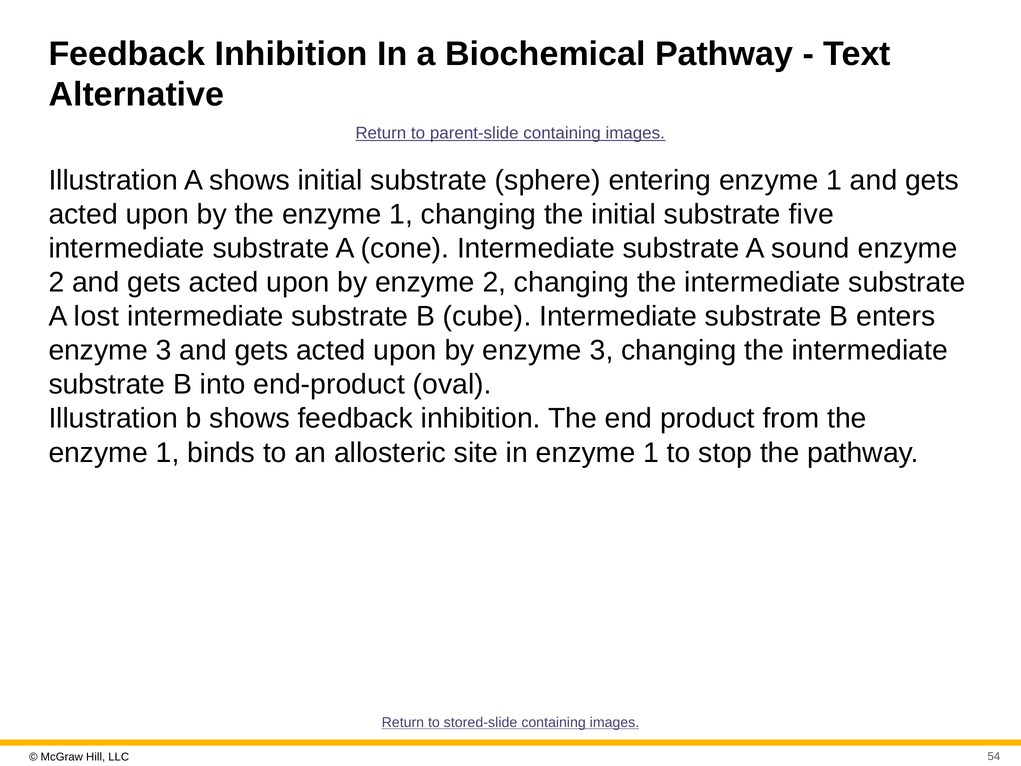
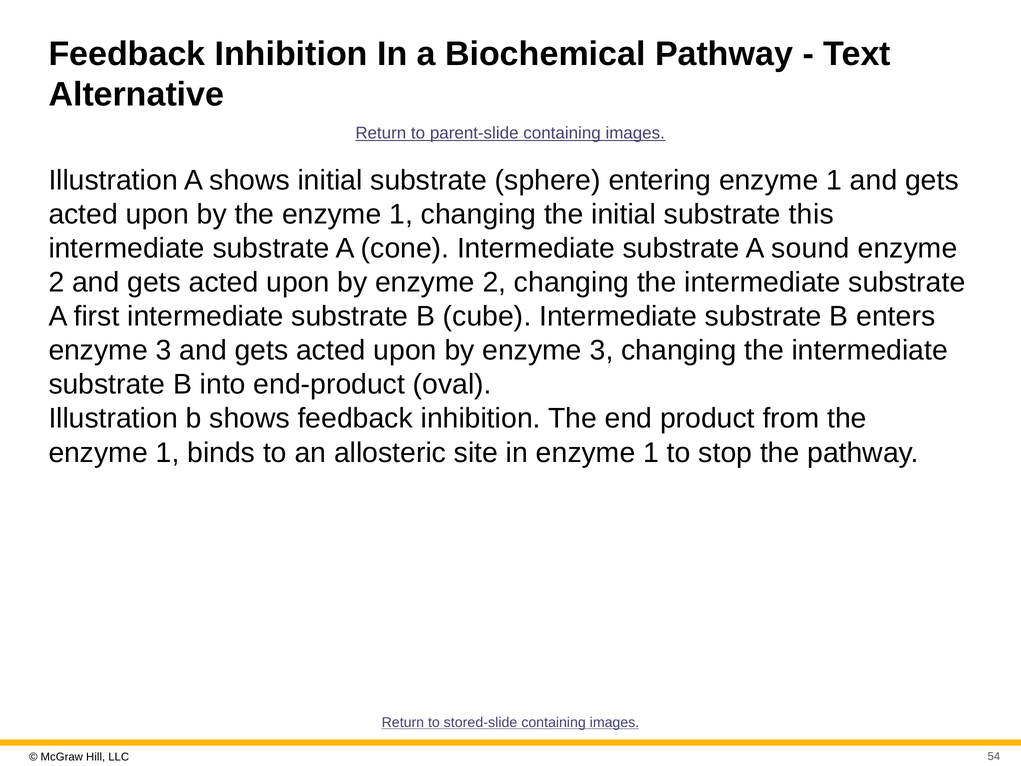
five: five -> this
lost: lost -> first
